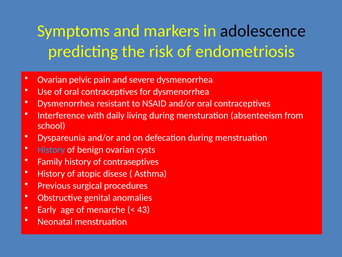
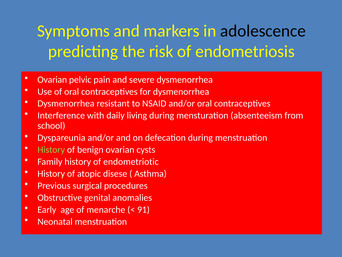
History at (51, 150) colour: light blue -> light green
contraseptives: contraseptives -> endometriotic
43: 43 -> 91
